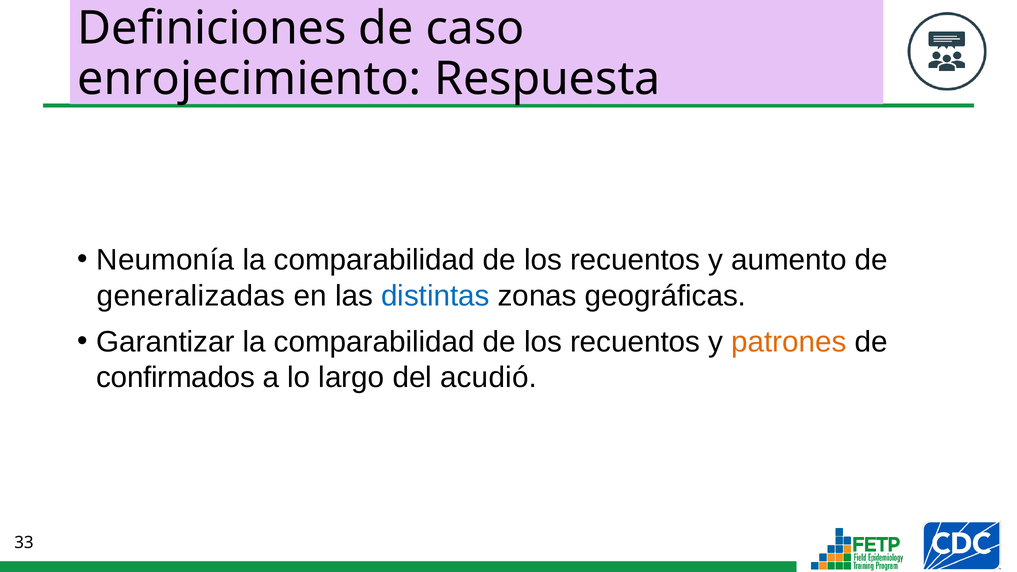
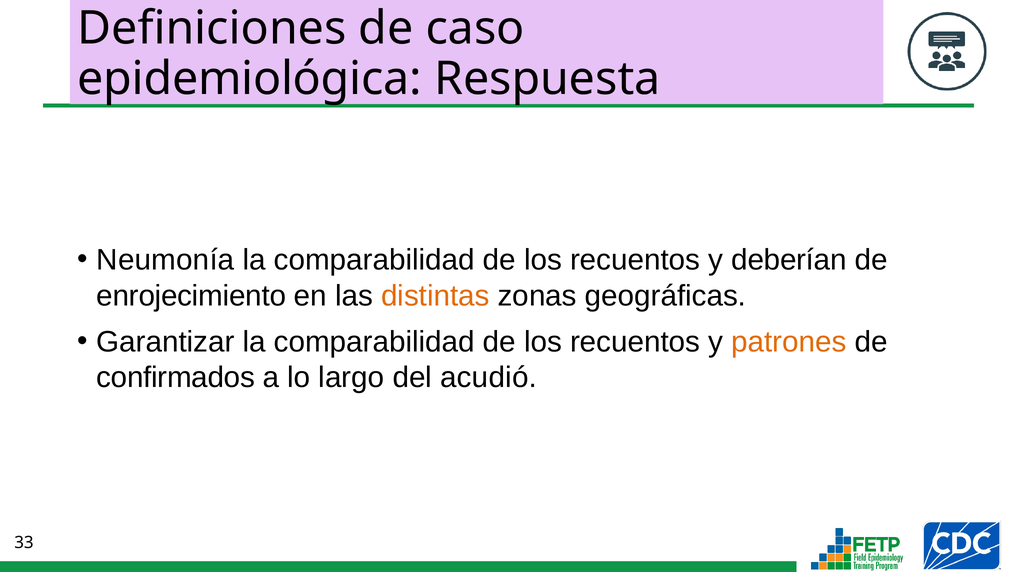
enrojecimiento: enrojecimiento -> epidemiológica
aumento: aumento -> deberían
generalizadas: generalizadas -> enrojecimiento
distintas colour: blue -> orange
